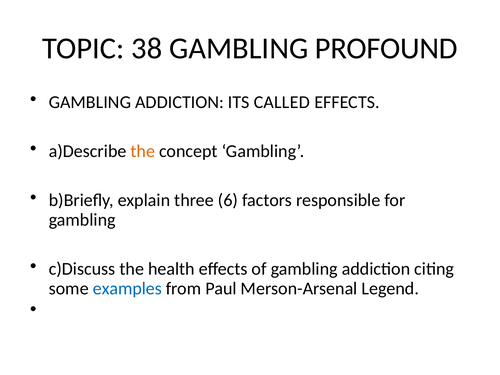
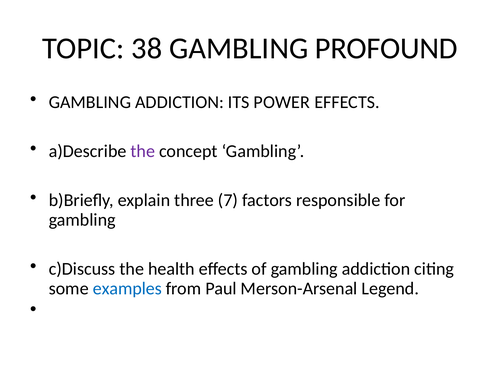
CALLED: CALLED -> POWER
the at (143, 151) colour: orange -> purple
6: 6 -> 7
